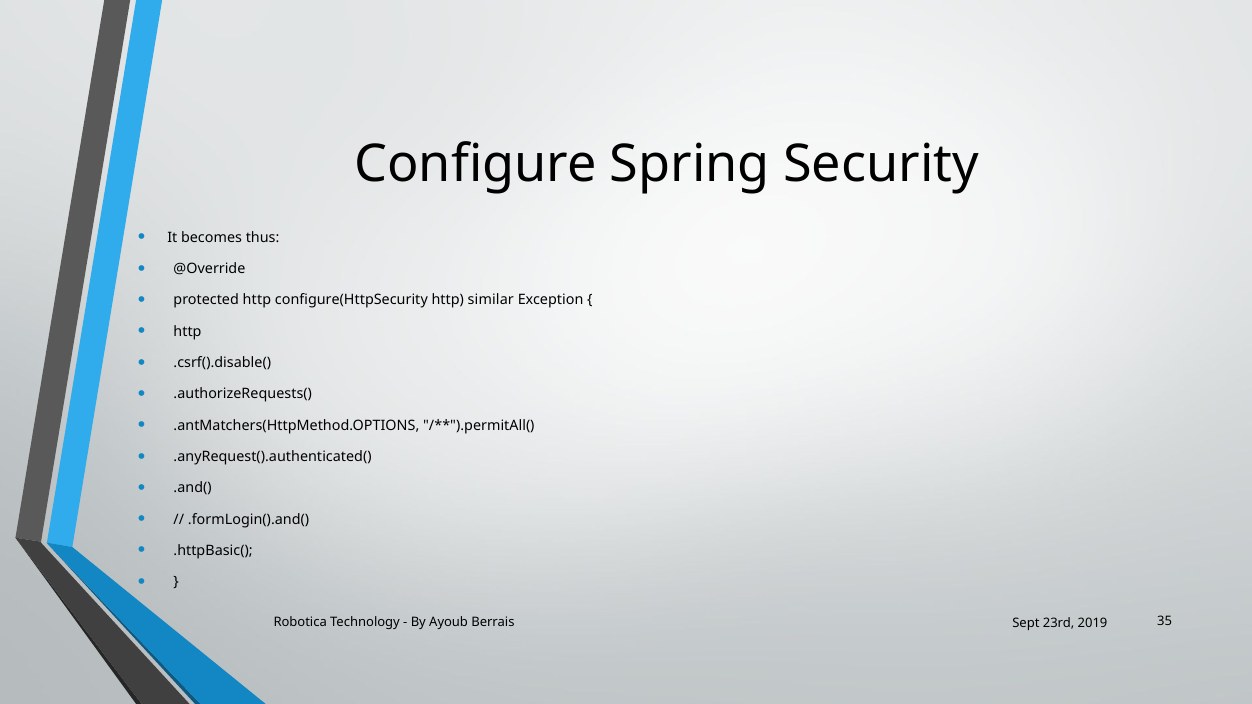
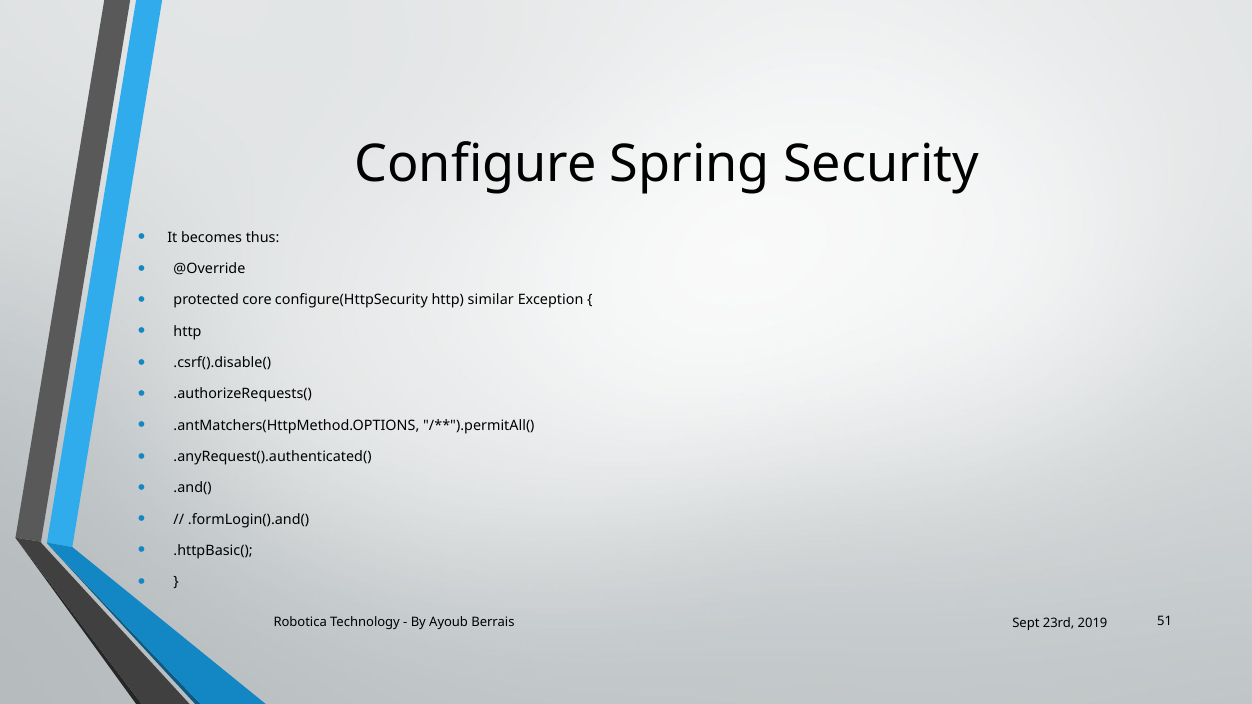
protected http: http -> core
35: 35 -> 51
